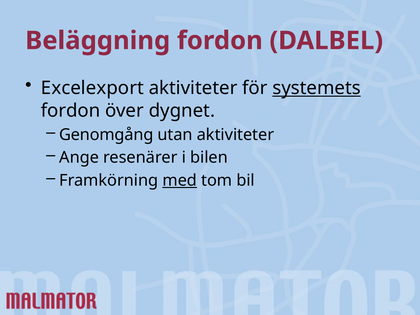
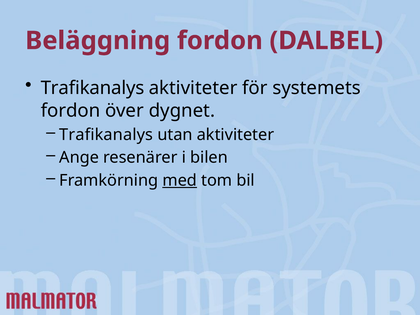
Excelexport at (92, 88): Excelexport -> Trafikanalys
systemets underline: present -> none
Genomgång at (106, 135): Genomgång -> Trafikanalys
